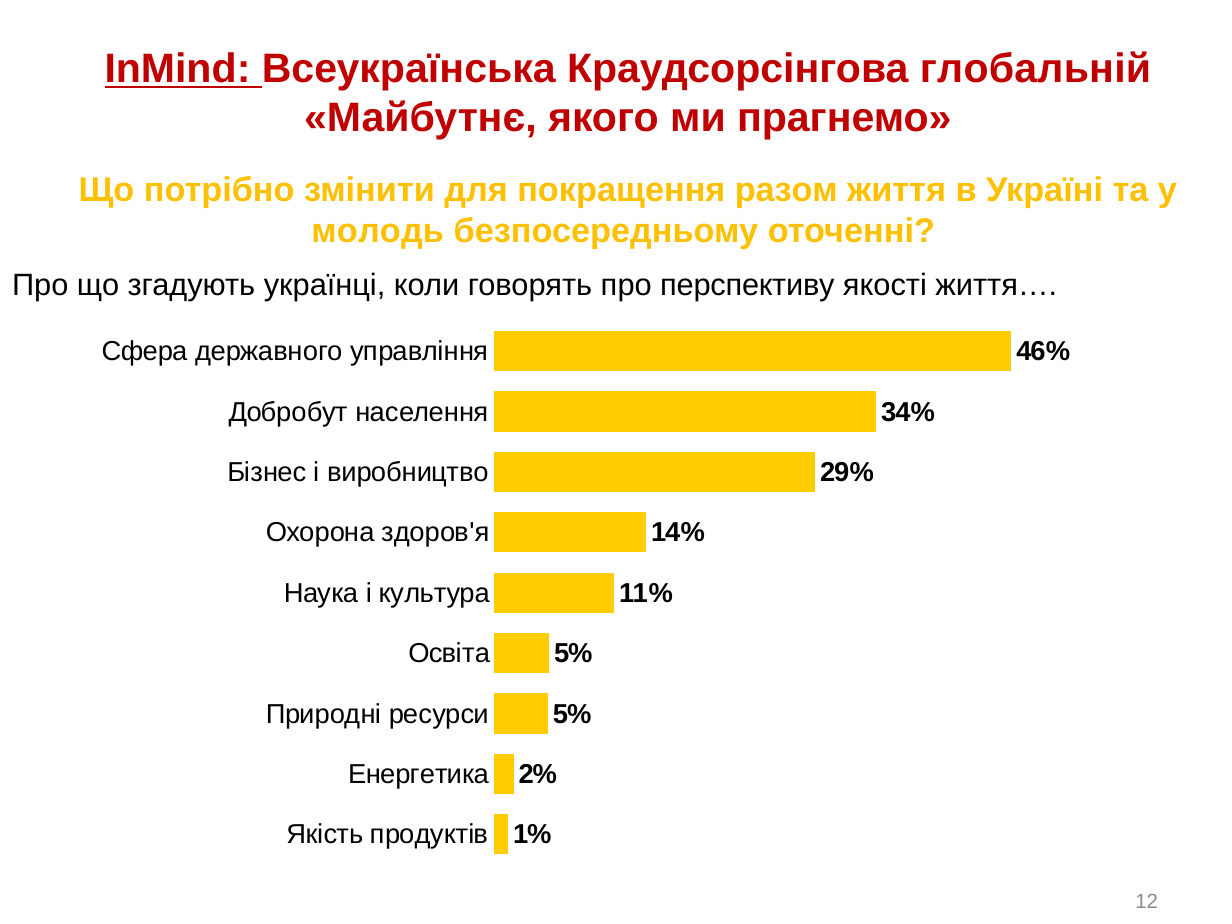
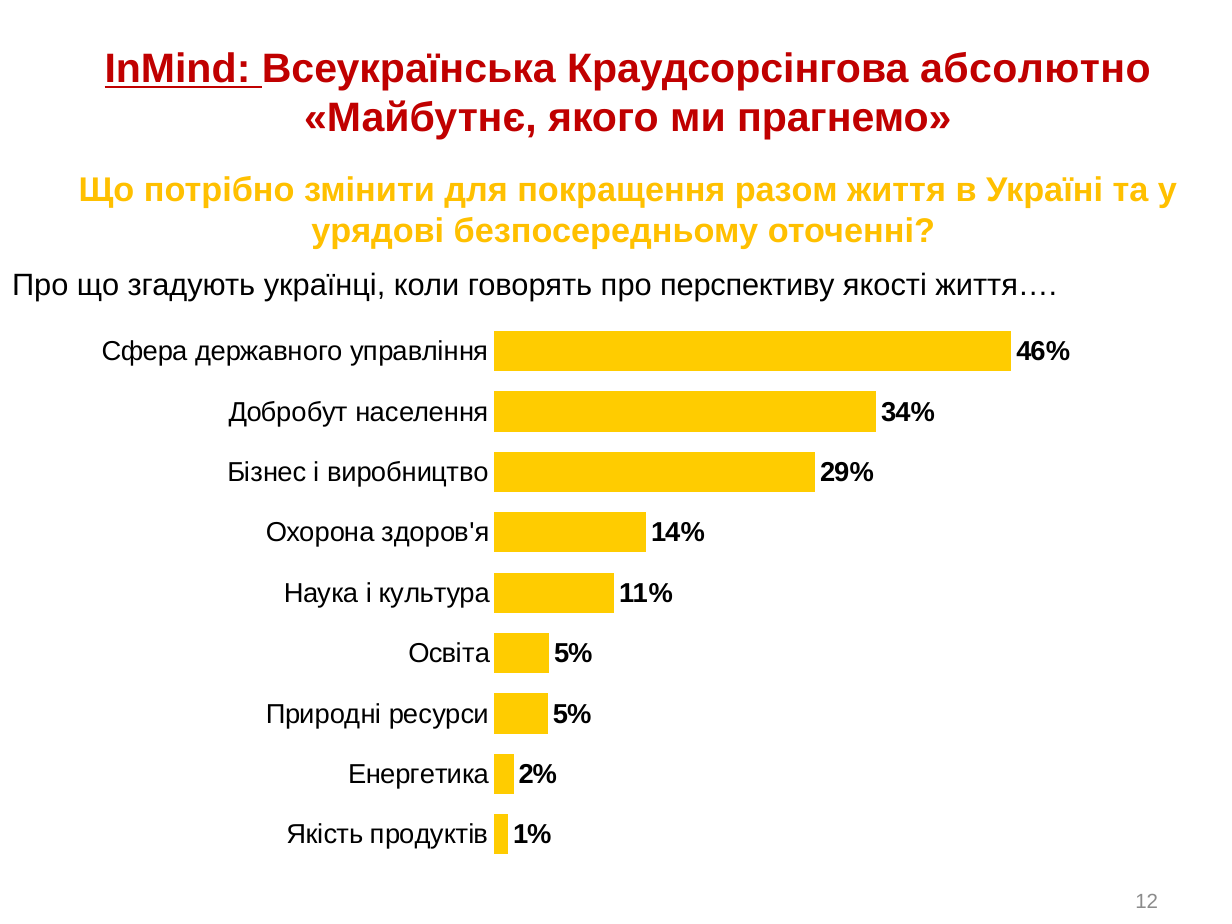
глобальній: глобальній -> абсолютно
молодь: молодь -> урядові
